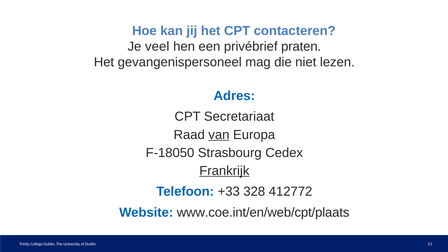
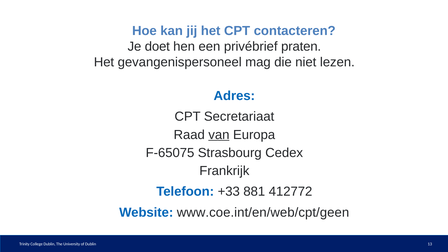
veel: veel -> doet
F-18050: F-18050 -> F-65075
Frankrijk underline: present -> none
328: 328 -> 881
www.coe.int/en/web/cpt/plaats: www.coe.int/en/web/cpt/plaats -> www.coe.int/en/web/cpt/geen
